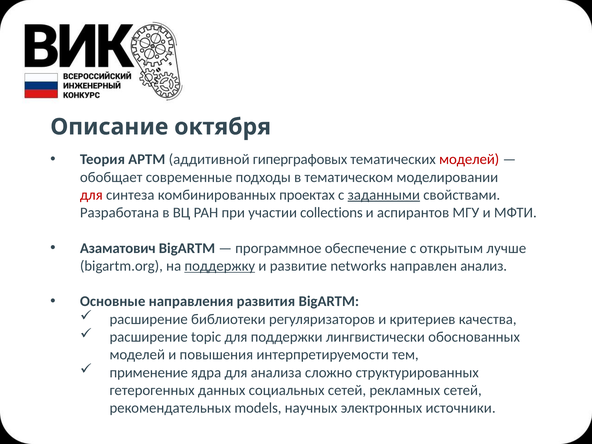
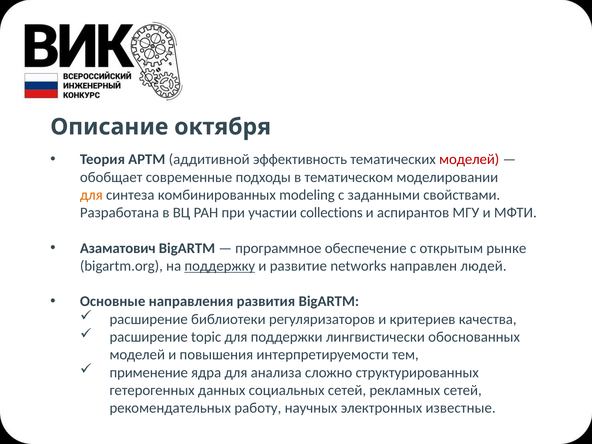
гиперграфовых: гиперграфовых -> эффективность
для at (91, 195) colour: red -> orange
проектах: проектах -> modeling
заданными underline: present -> none
лучше: лучше -> рынке
анализ: анализ -> людей
models: models -> работу
источники: источники -> известные
